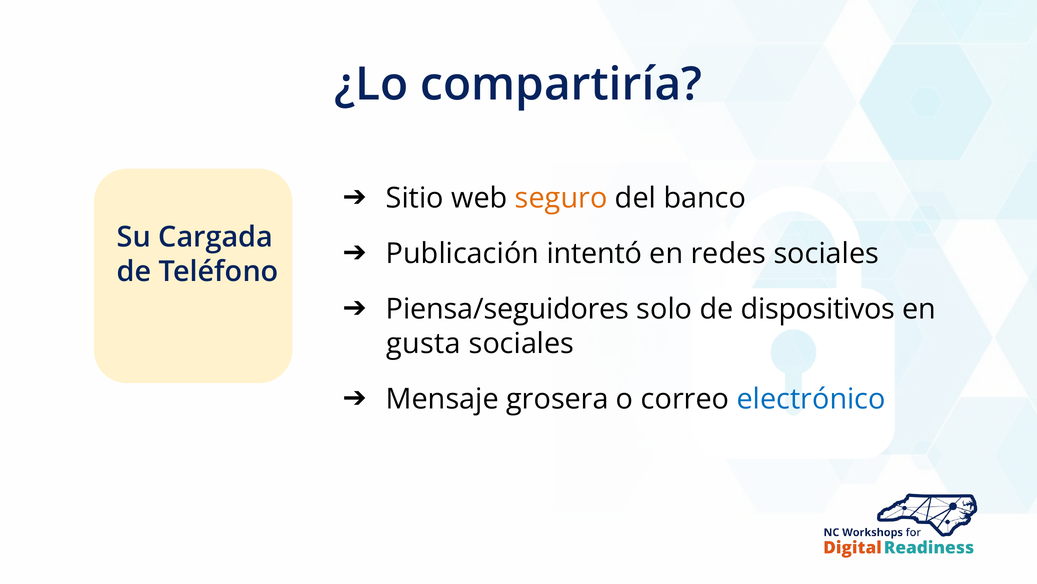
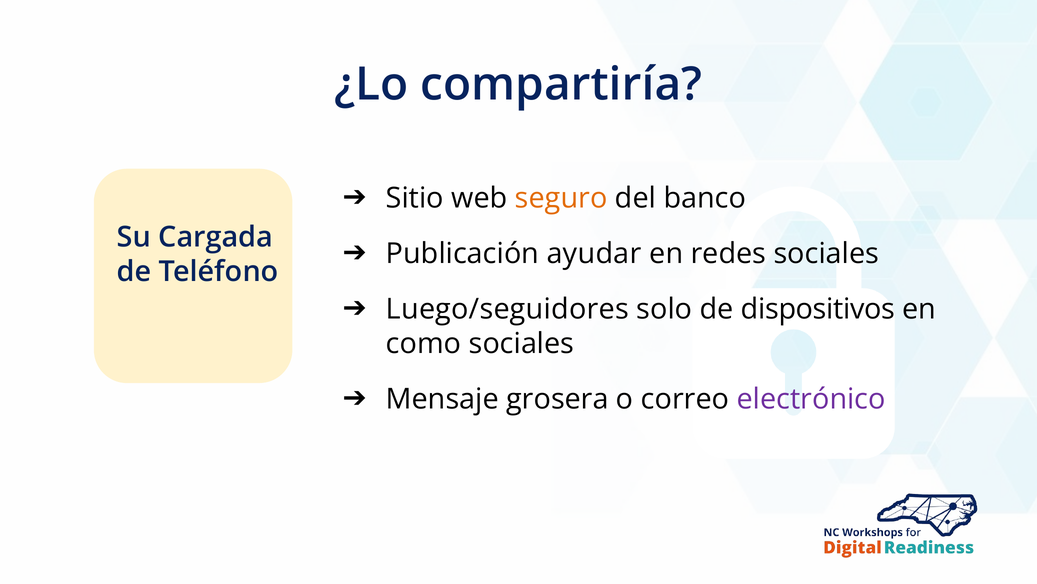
intentó: intentó -> ayudar
Piensa/seguidores: Piensa/seguidores -> Luego/seguidores
gusta: gusta -> como
electrónico colour: blue -> purple
